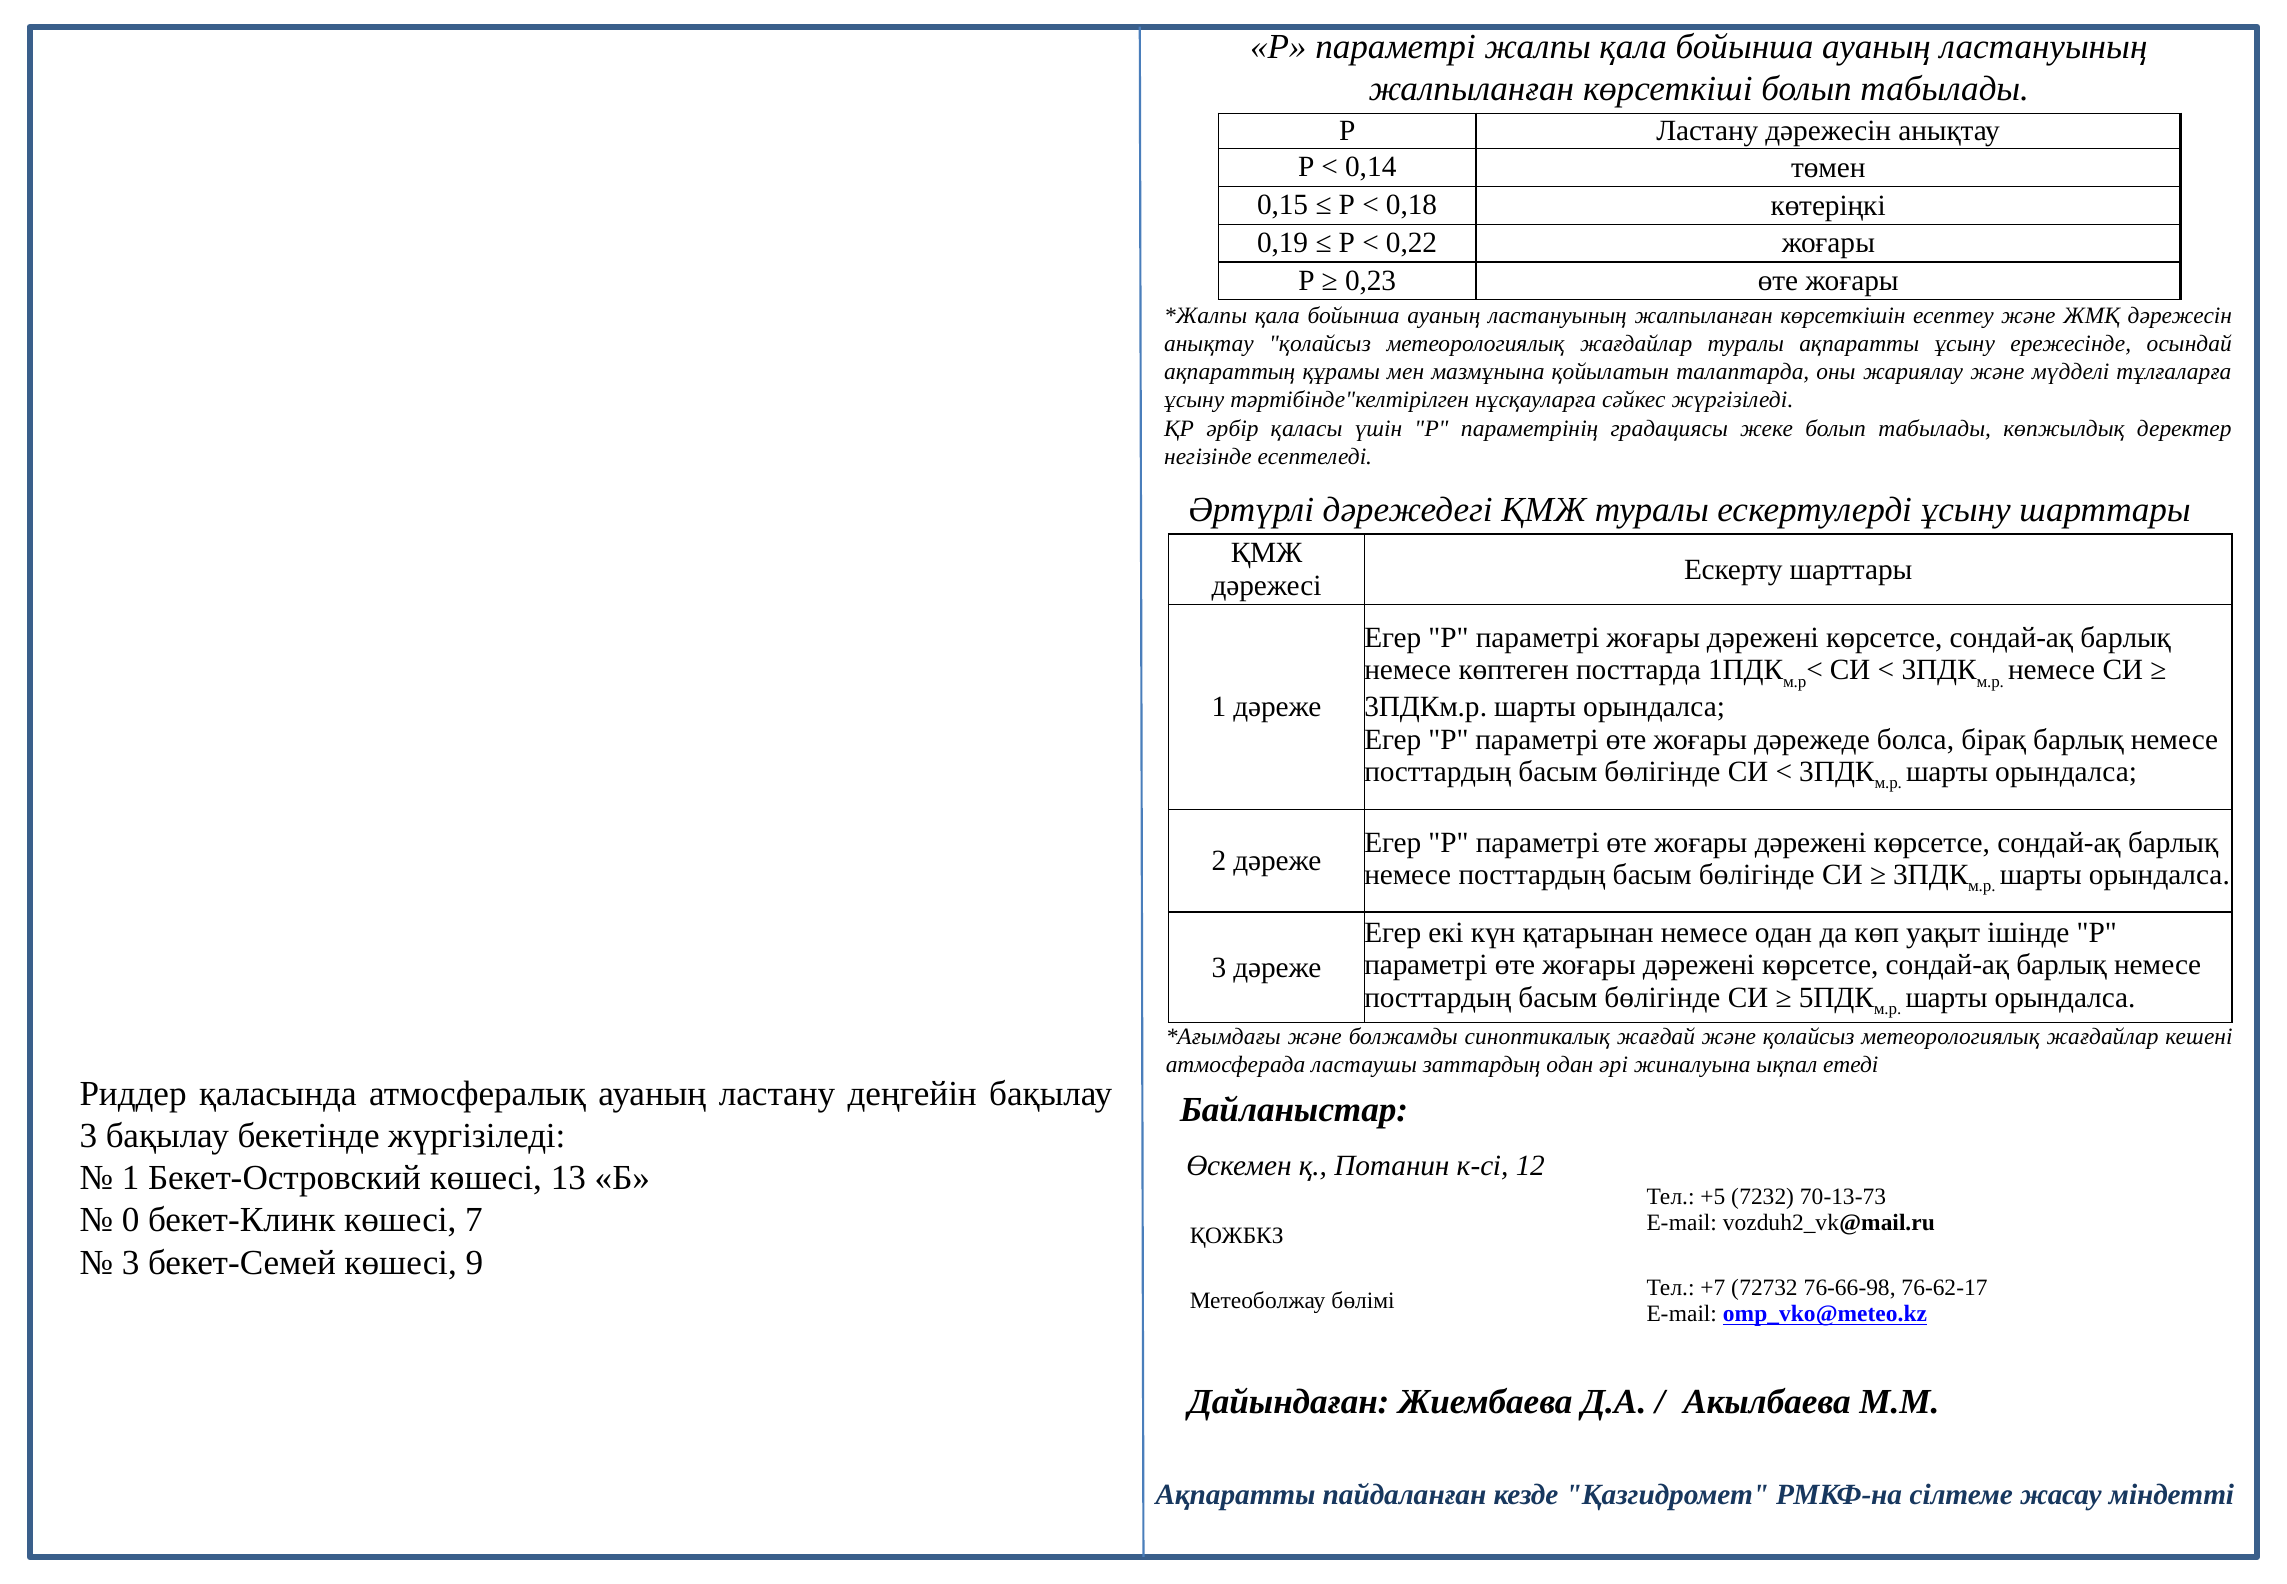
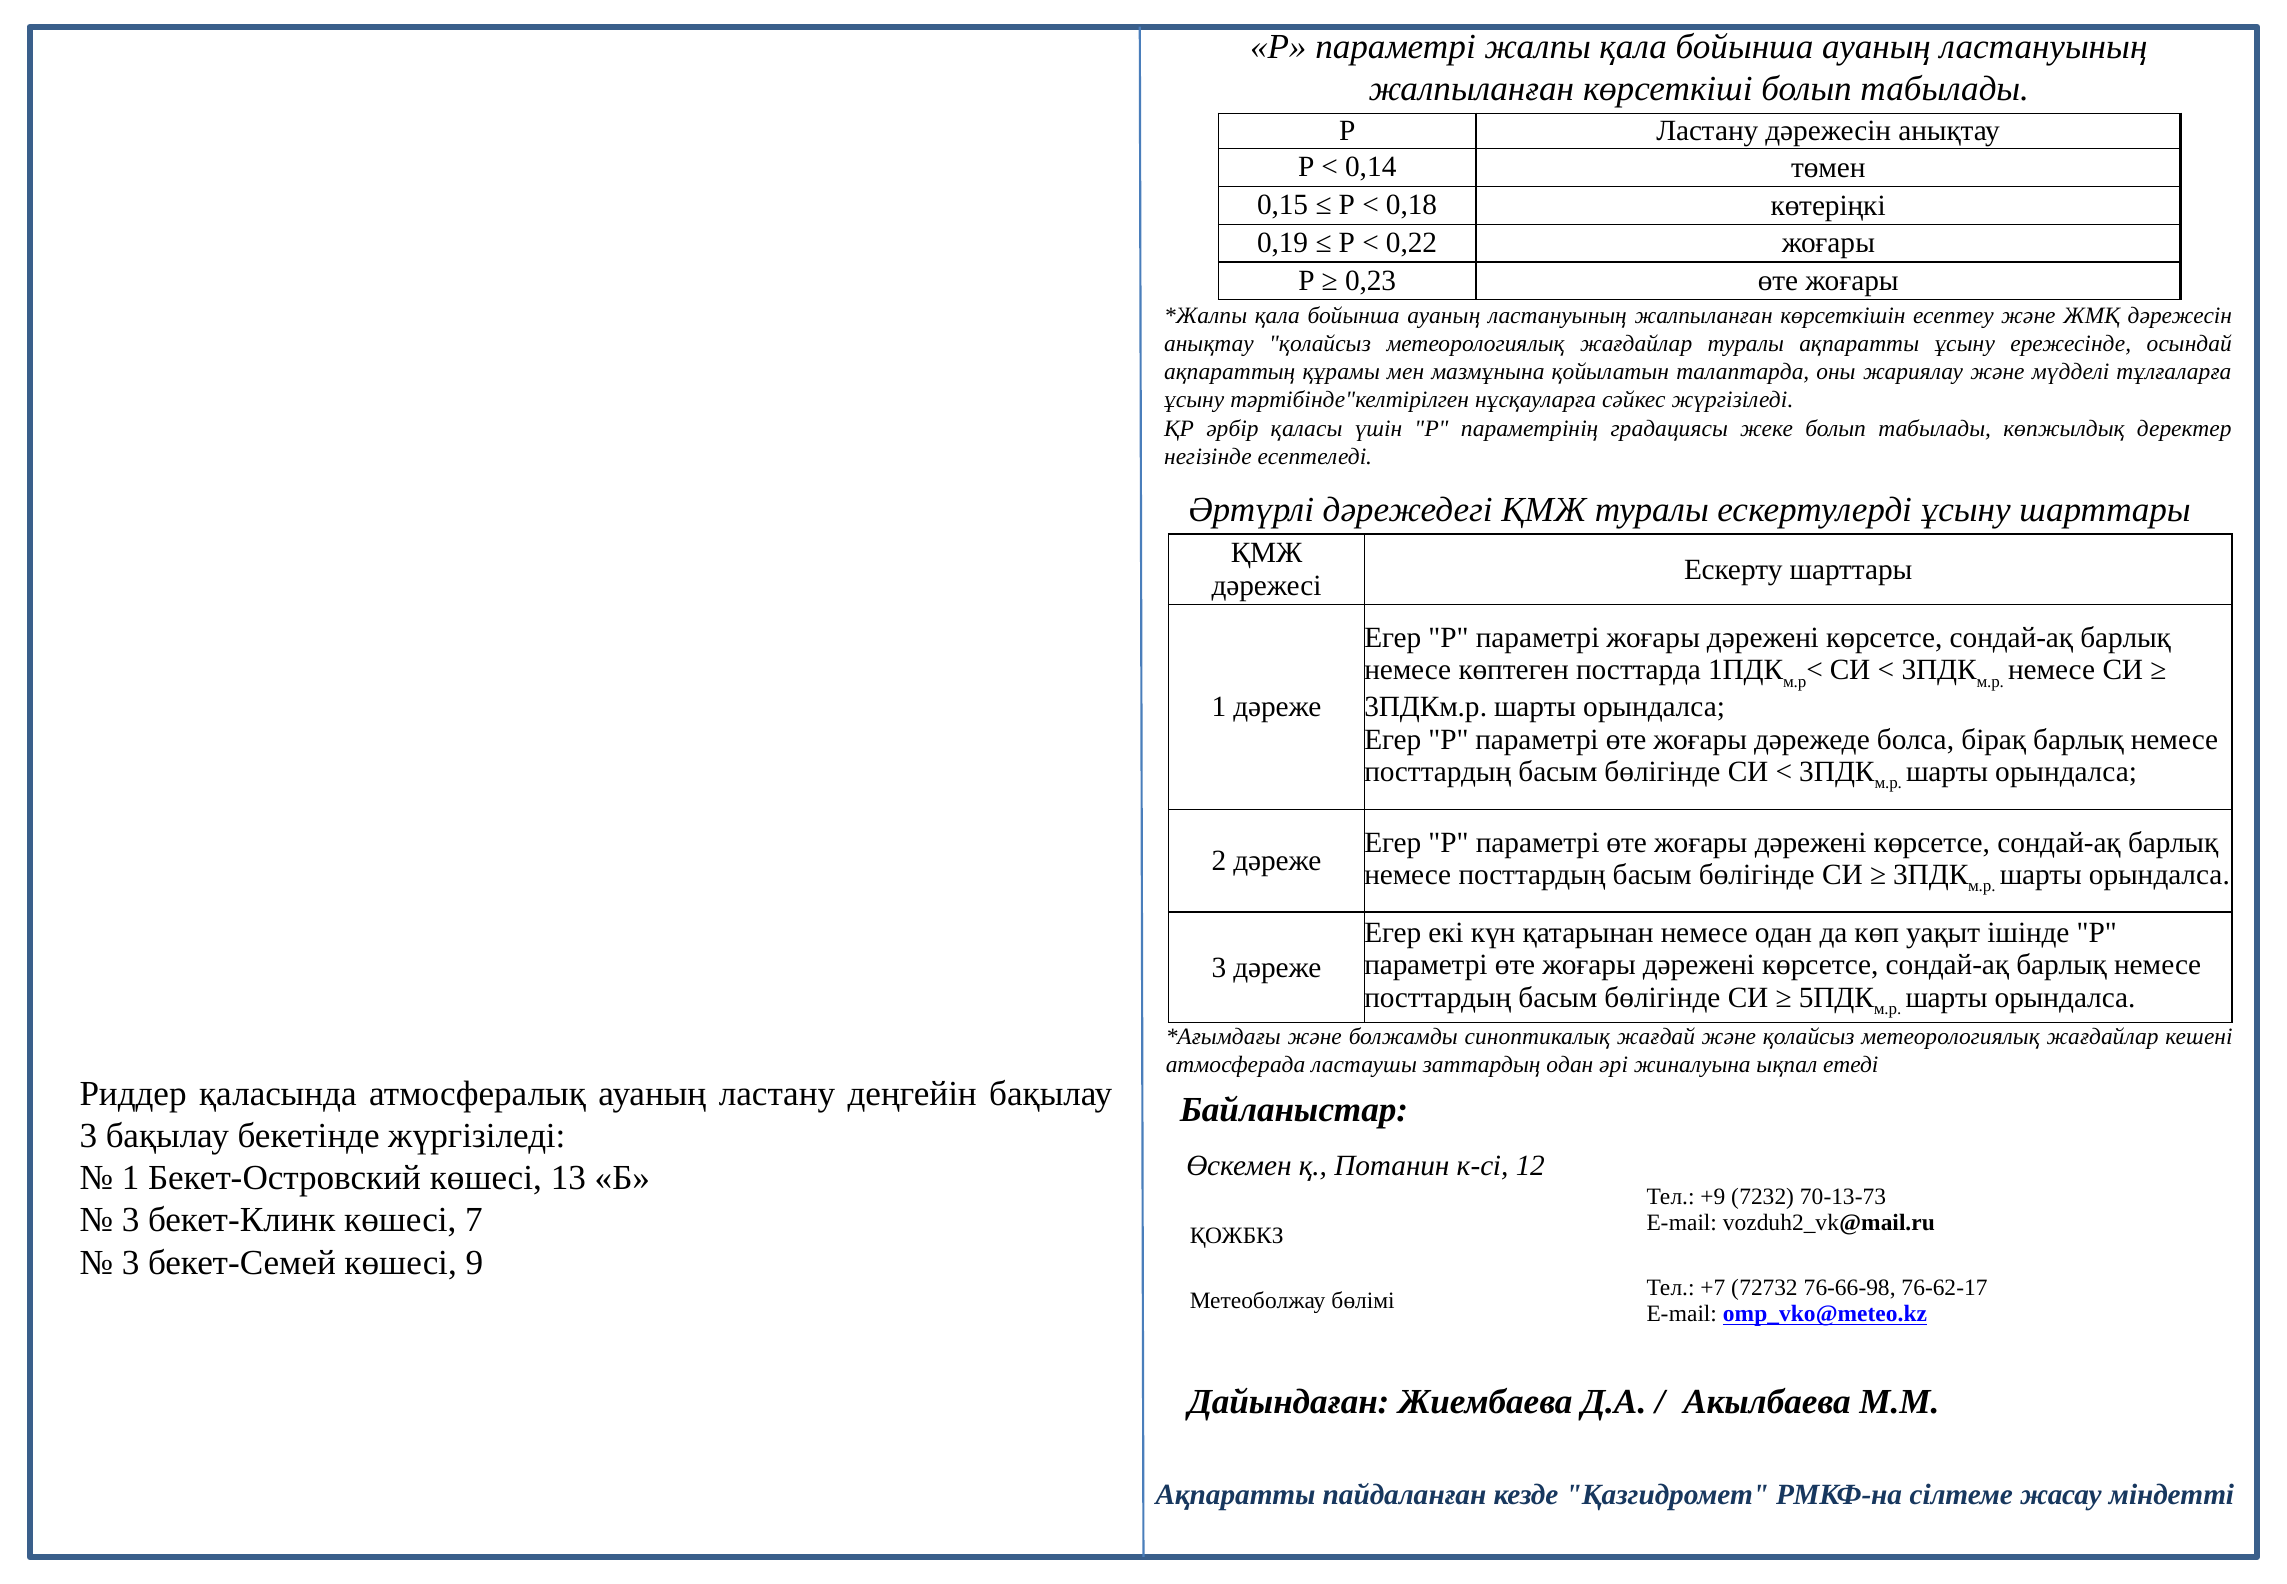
+5: +5 -> +9
0 at (131, 1220): 0 -> 3
